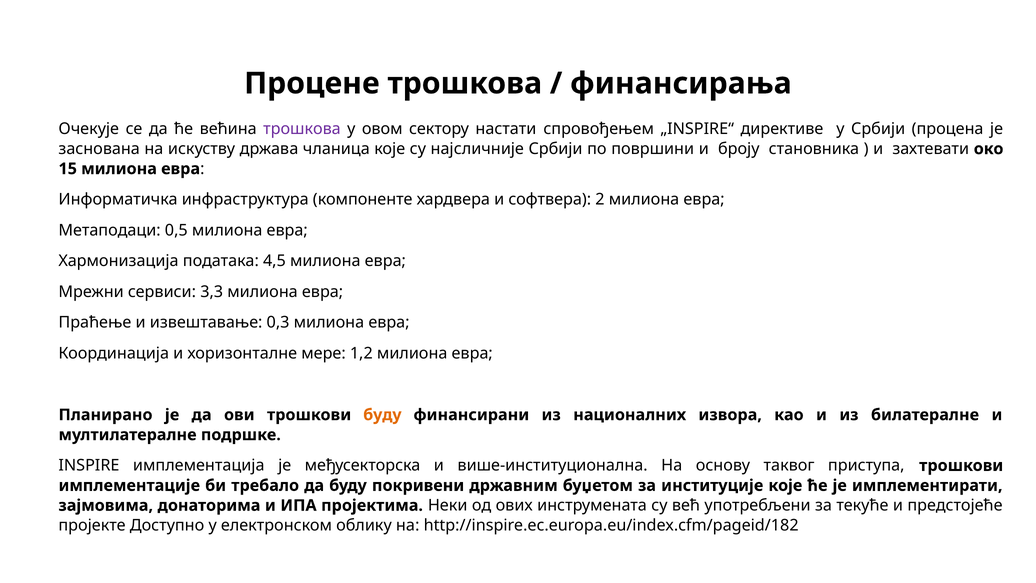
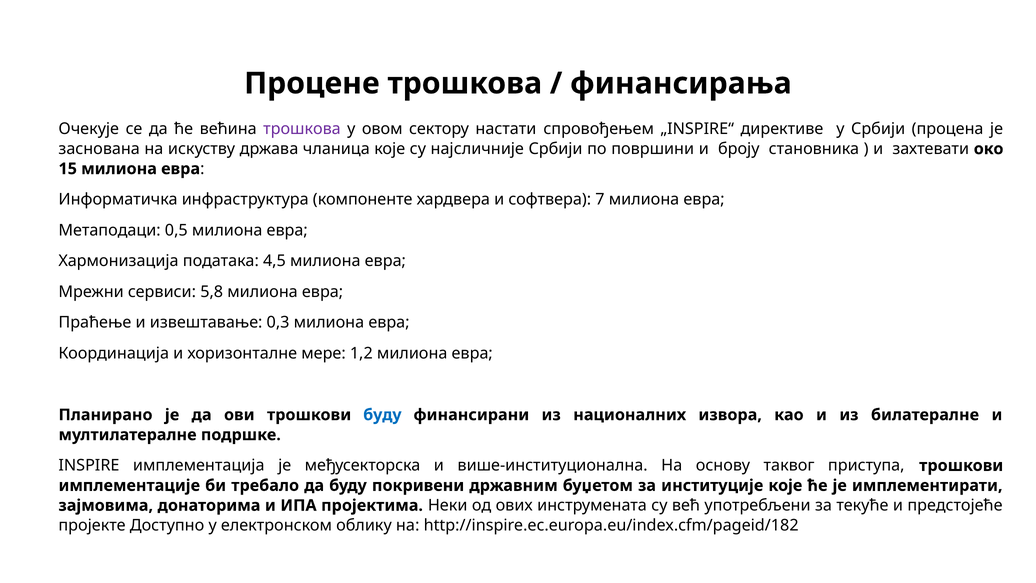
2: 2 -> 7
3,3: 3,3 -> 5,8
буду at (382, 415) colour: orange -> blue
